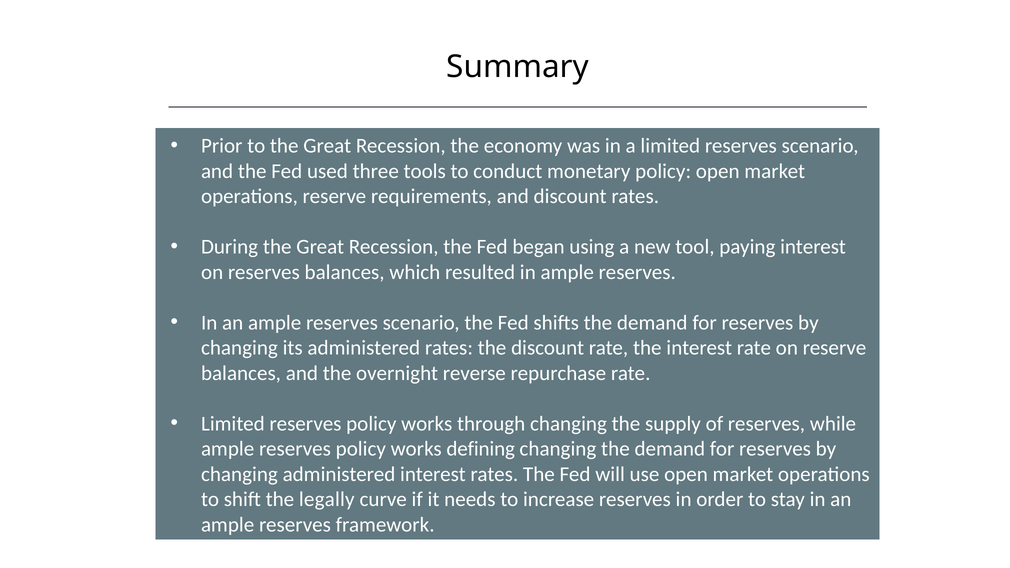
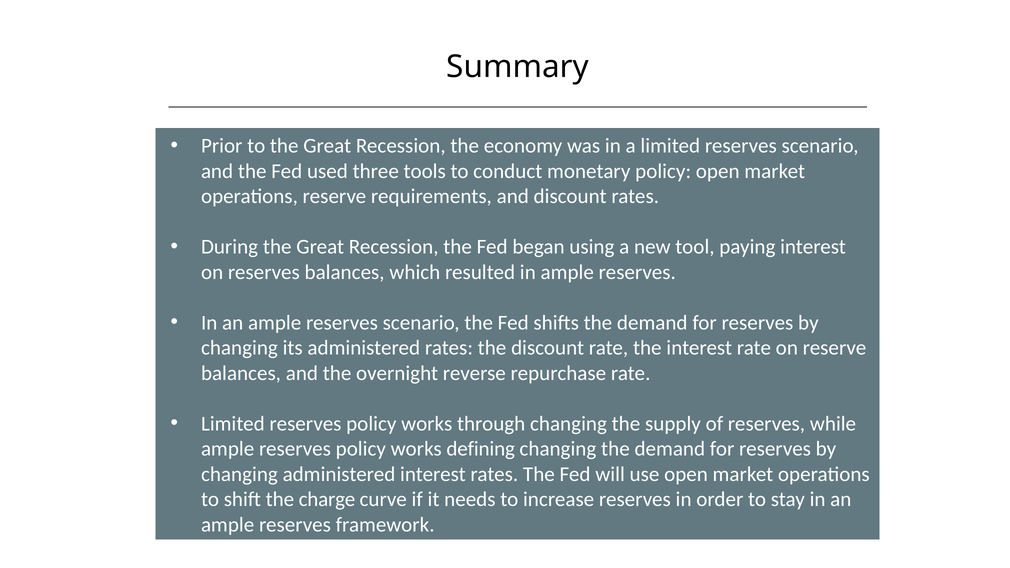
legally: legally -> charge
